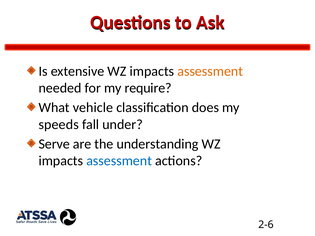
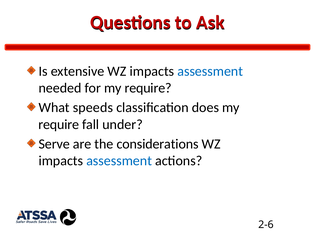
assessment at (210, 71) colour: orange -> blue
vehicle: vehicle -> speeds
speeds at (59, 125): speeds -> require
understanding: understanding -> considerations
